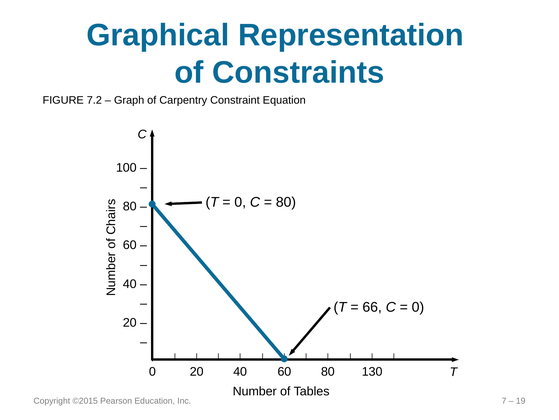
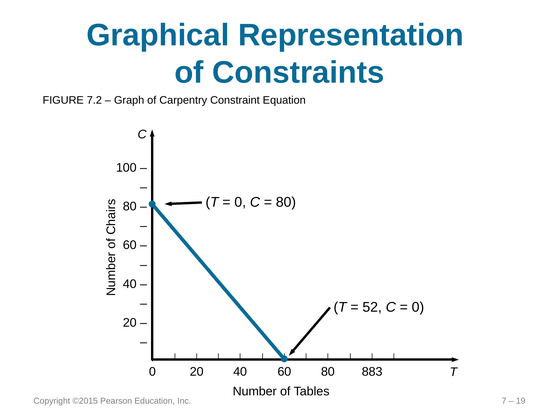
66: 66 -> 52
130: 130 -> 883
